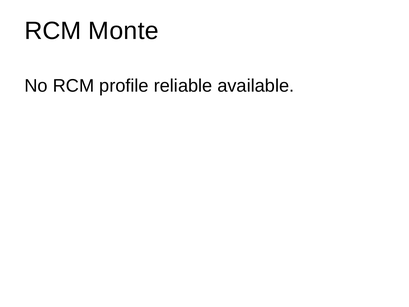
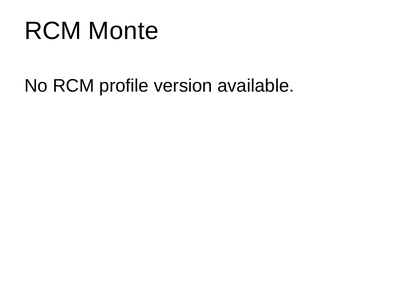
reliable: reliable -> version
